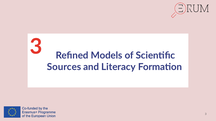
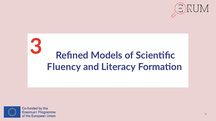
Sources: Sources -> Fluency
